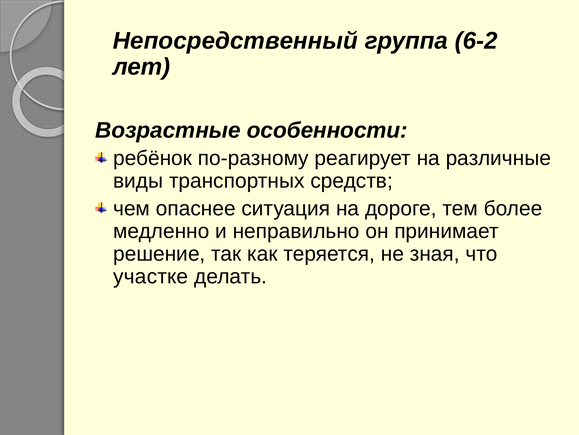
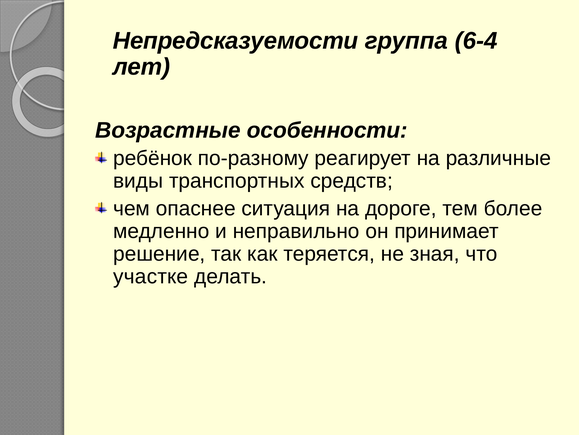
Непосредственный: Непосредственный -> Непредсказуемости
6-2: 6-2 -> 6-4
